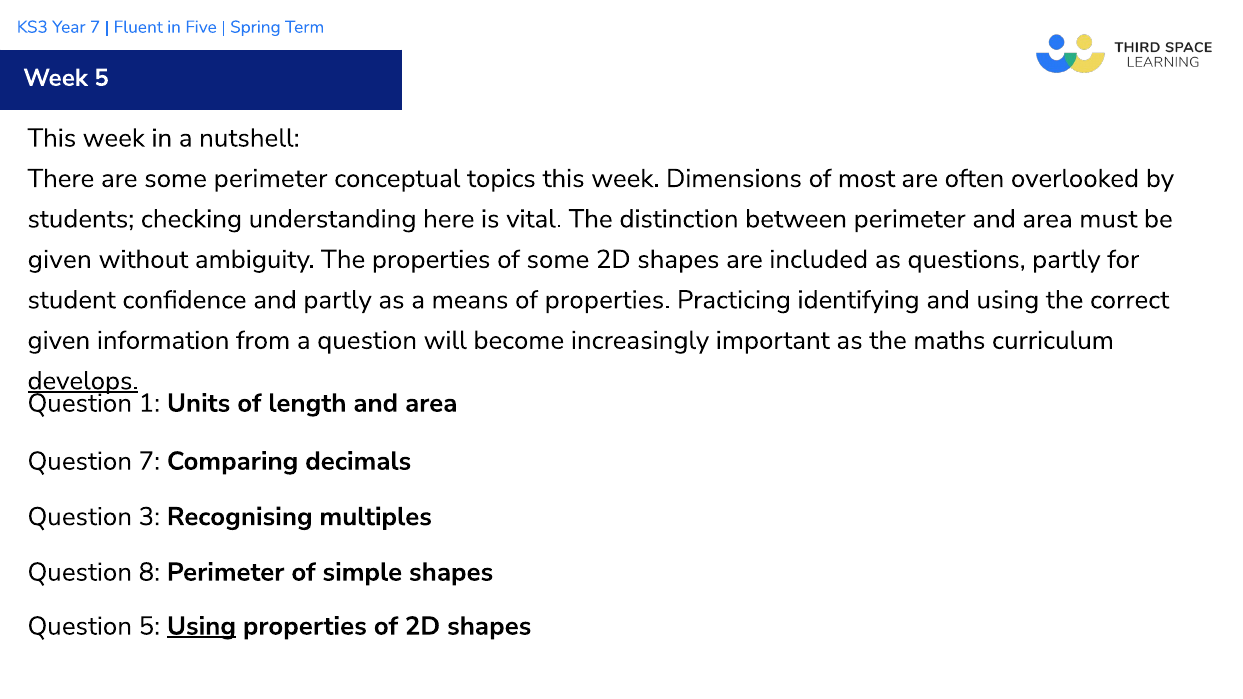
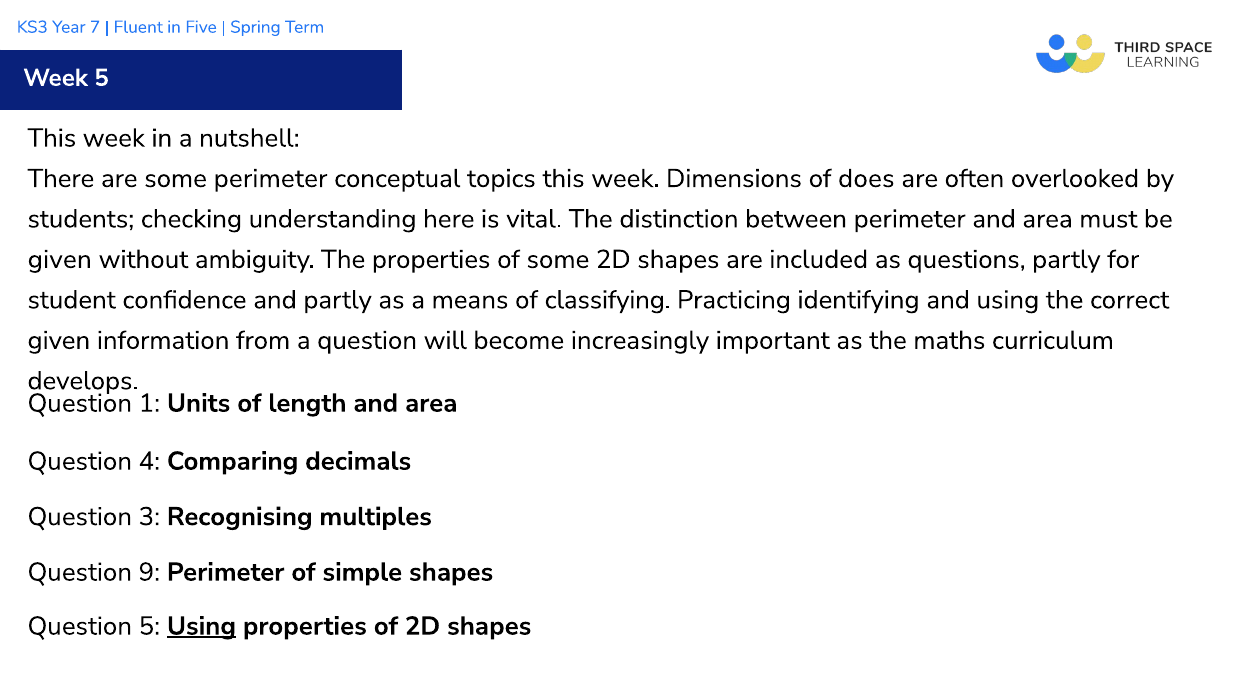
most: most -> does
of properties: properties -> classifying
develops underline: present -> none
Question 7: 7 -> 4
8: 8 -> 9
